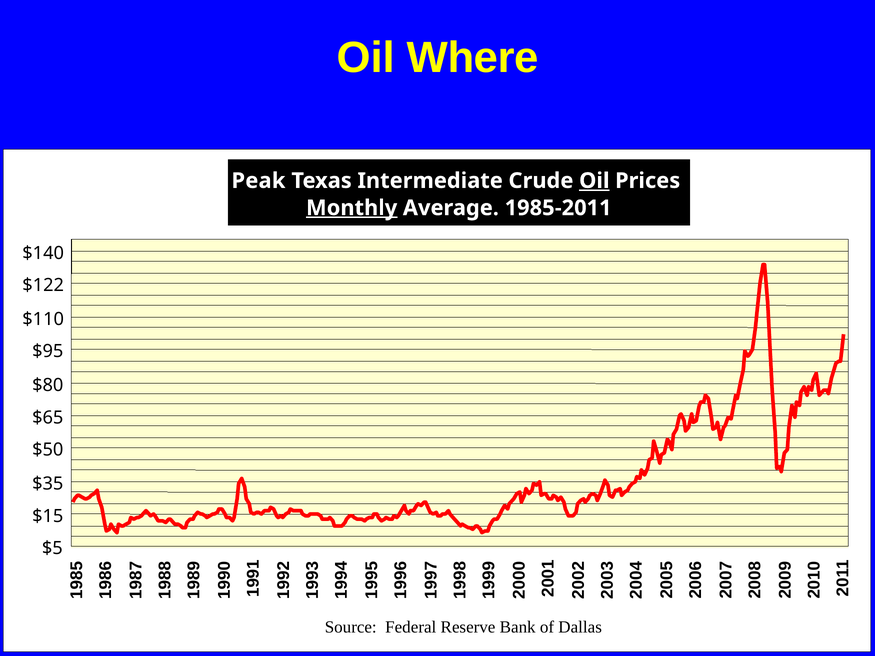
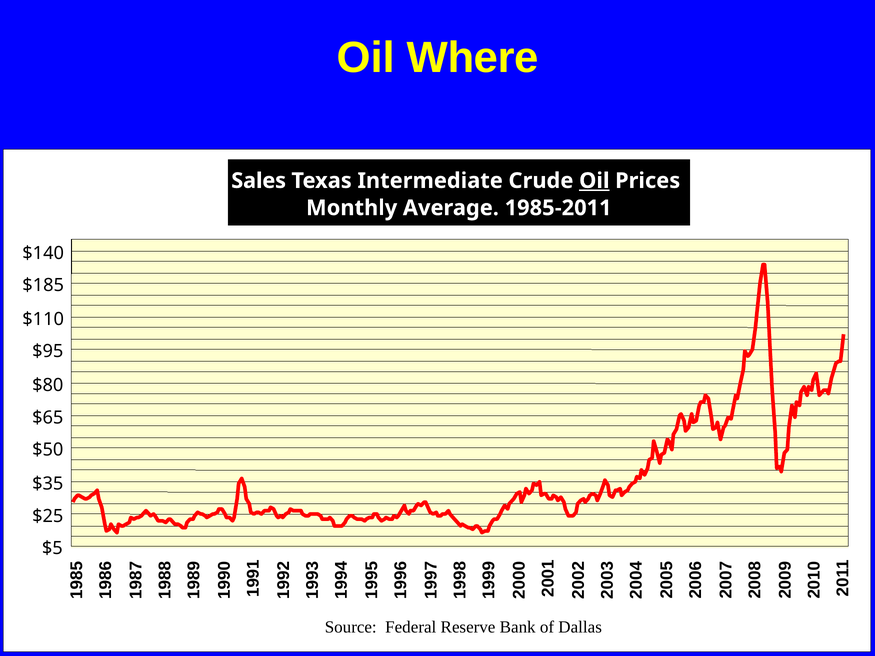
Peak: Peak -> Sales
Monthly underline: present -> none
$122: $122 -> $185
$15: $15 -> $25
